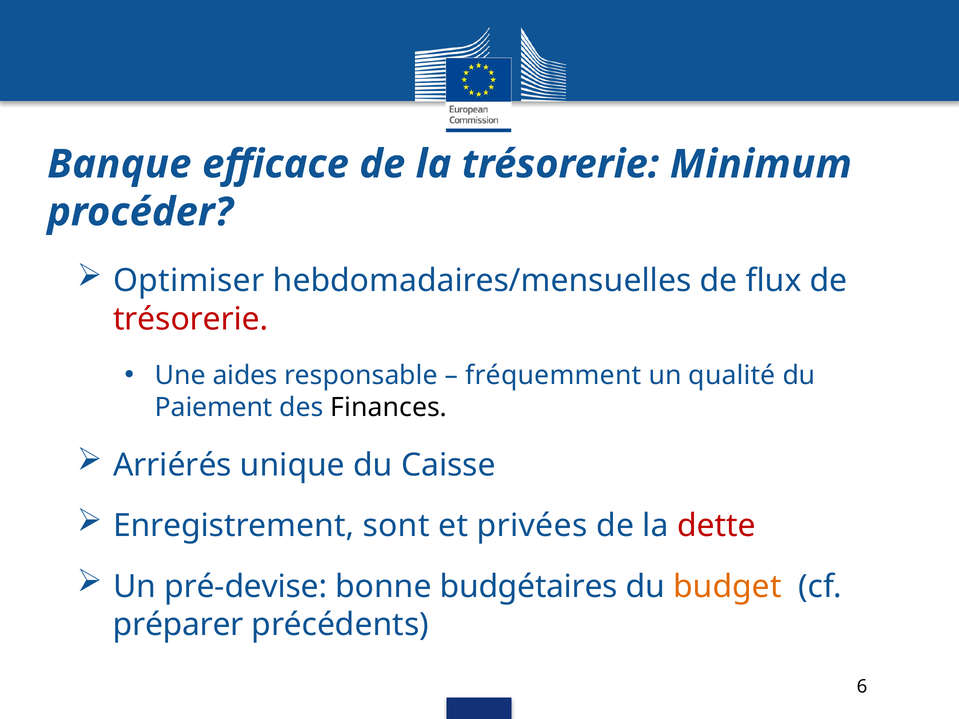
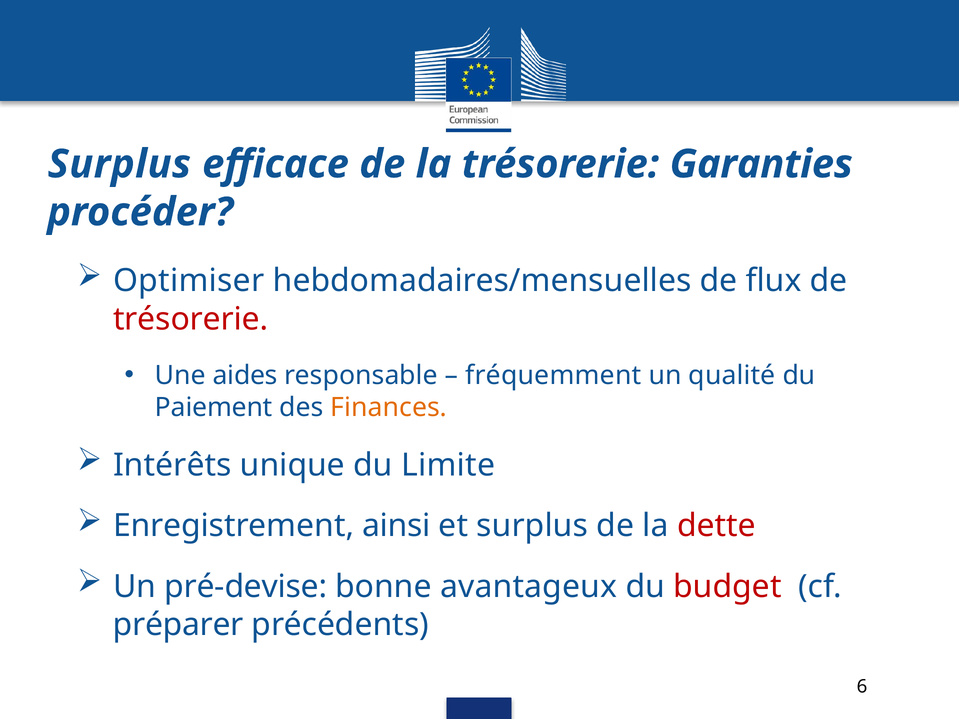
Banque at (119, 164): Banque -> Surplus
Minimum: Minimum -> Garanties
Finances colour: black -> orange
Arriérés: Arriérés -> Intérêts
Caisse: Caisse -> Limite
sont: sont -> ainsi
et privées: privées -> surplus
budgétaires: budgétaires -> avantageux
budget colour: orange -> red
